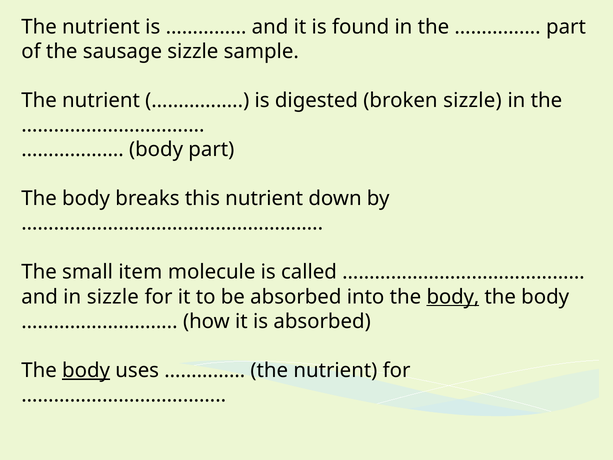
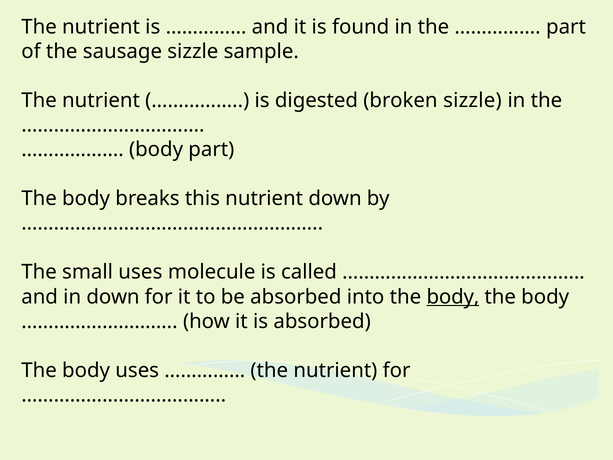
small item: item -> uses
in sizzle: sizzle -> down
body at (86, 370) underline: present -> none
